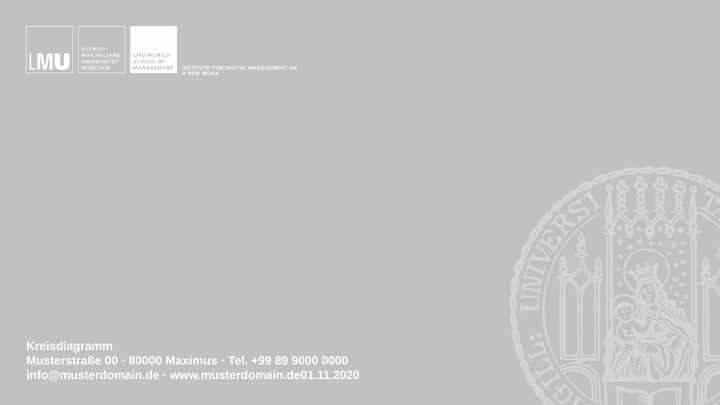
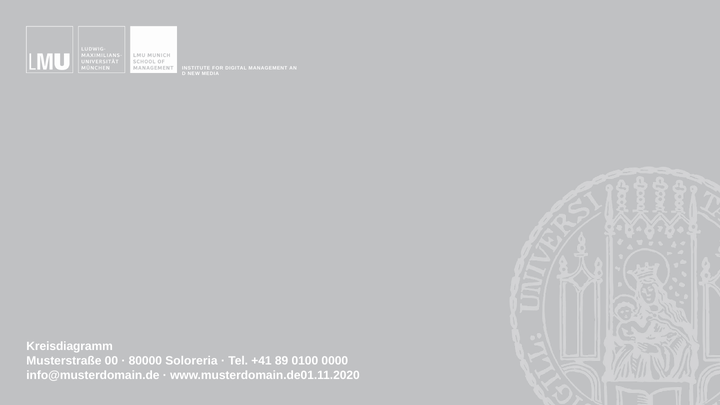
Maximus: Maximus -> Soloreria
+99: +99 -> +41
9000: 9000 -> 0100
